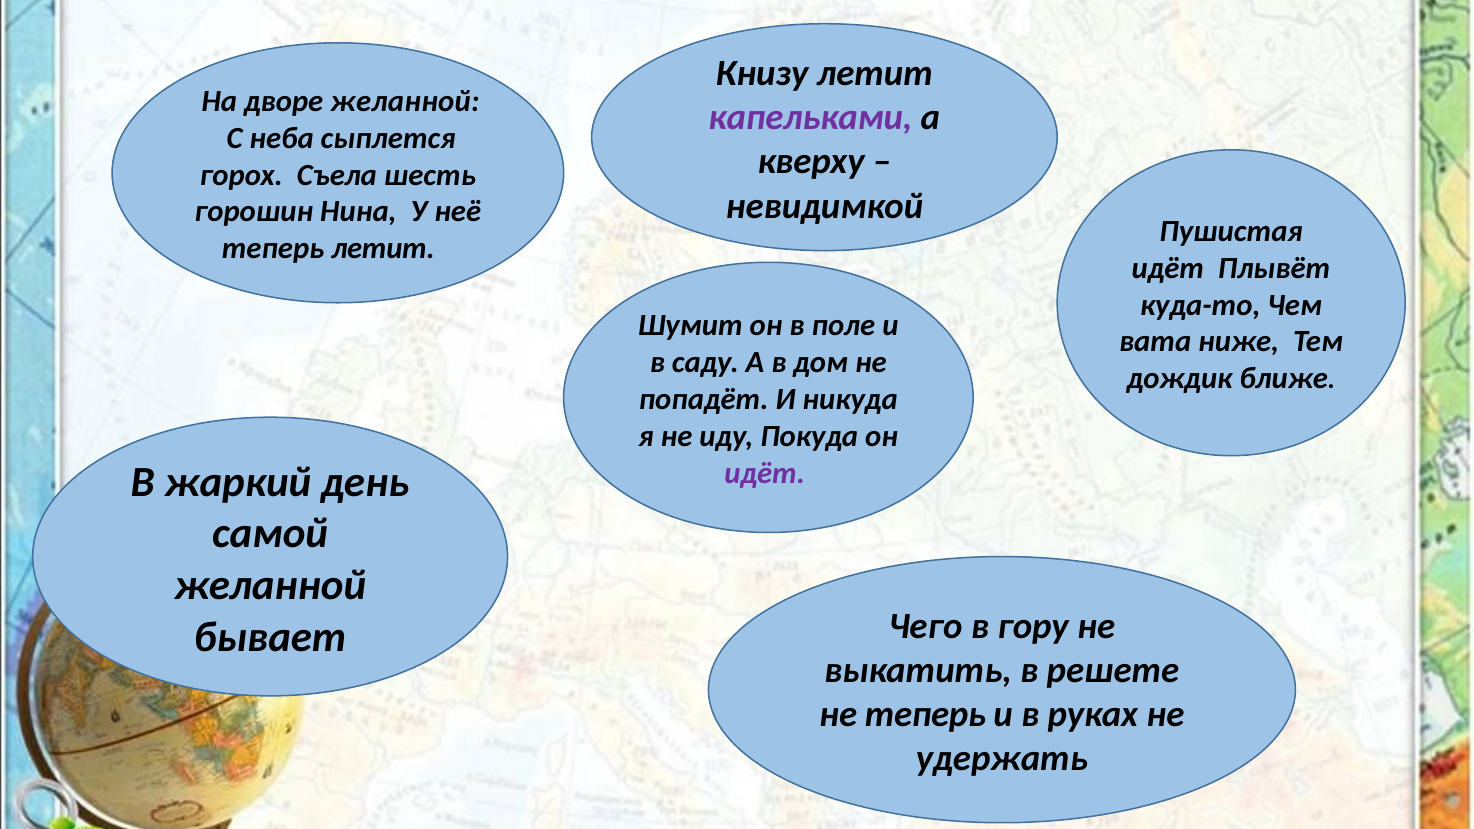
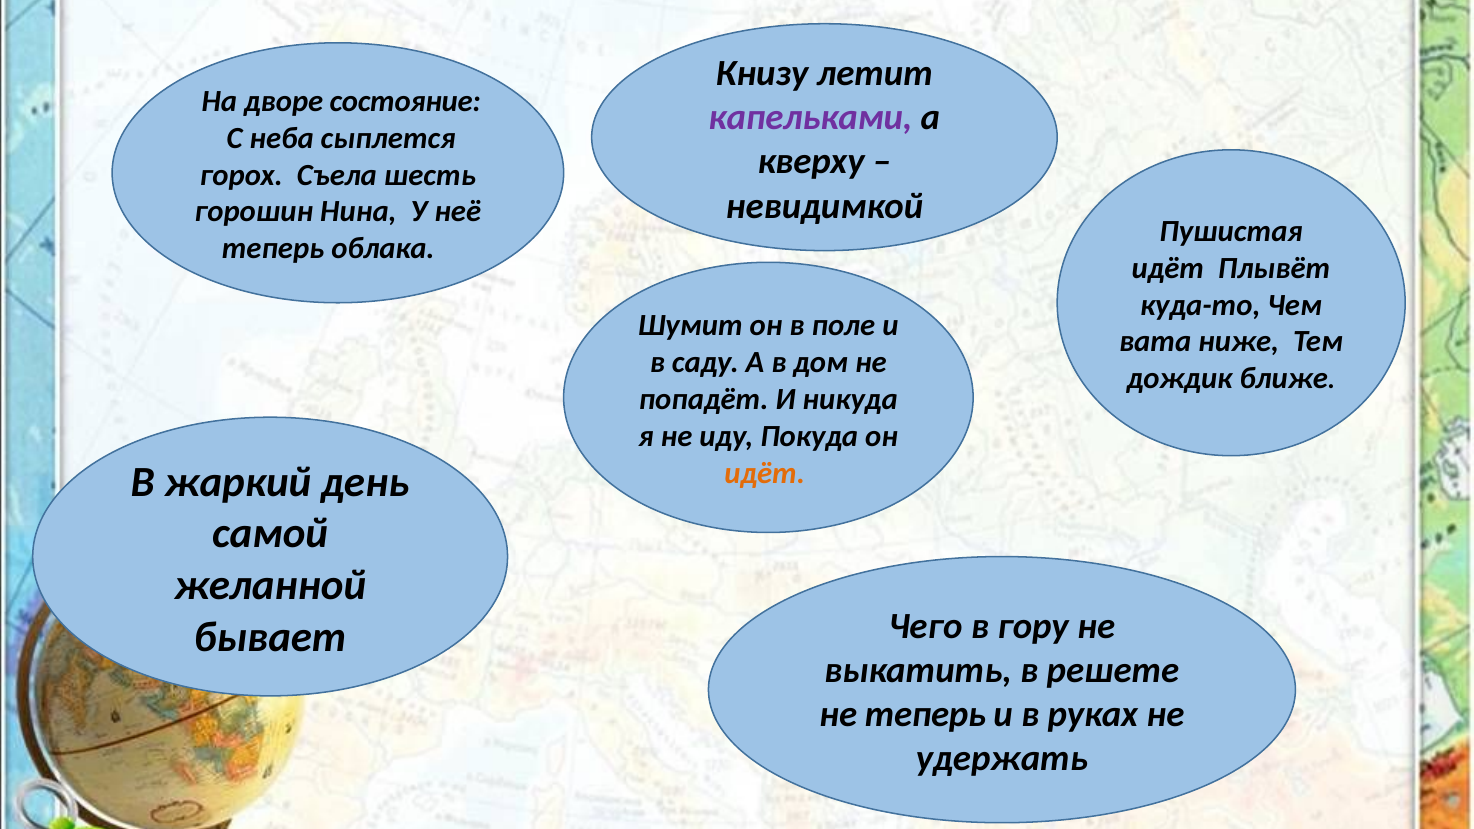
дворе желанной: желанной -> состояние
теперь летит: летит -> облака
идёт at (765, 473) colour: purple -> orange
